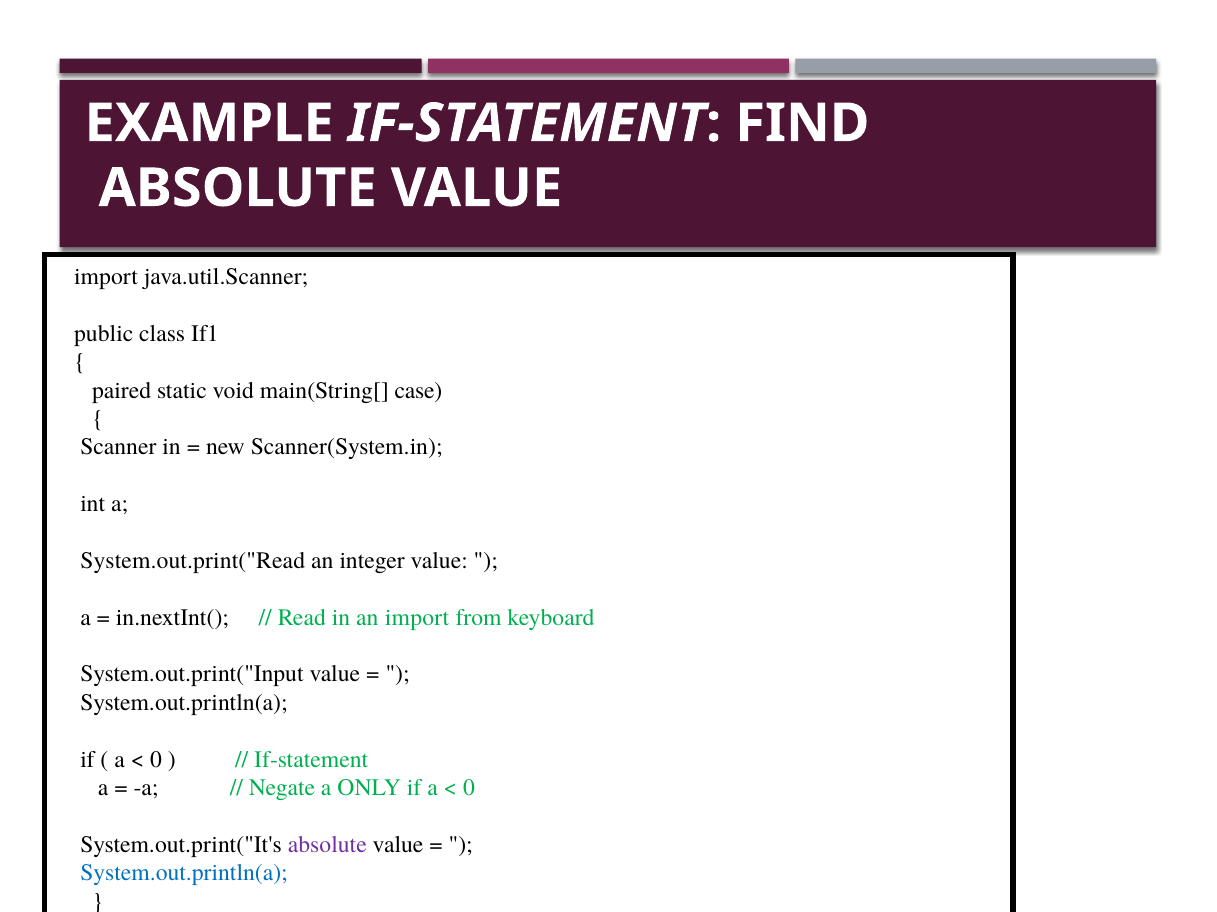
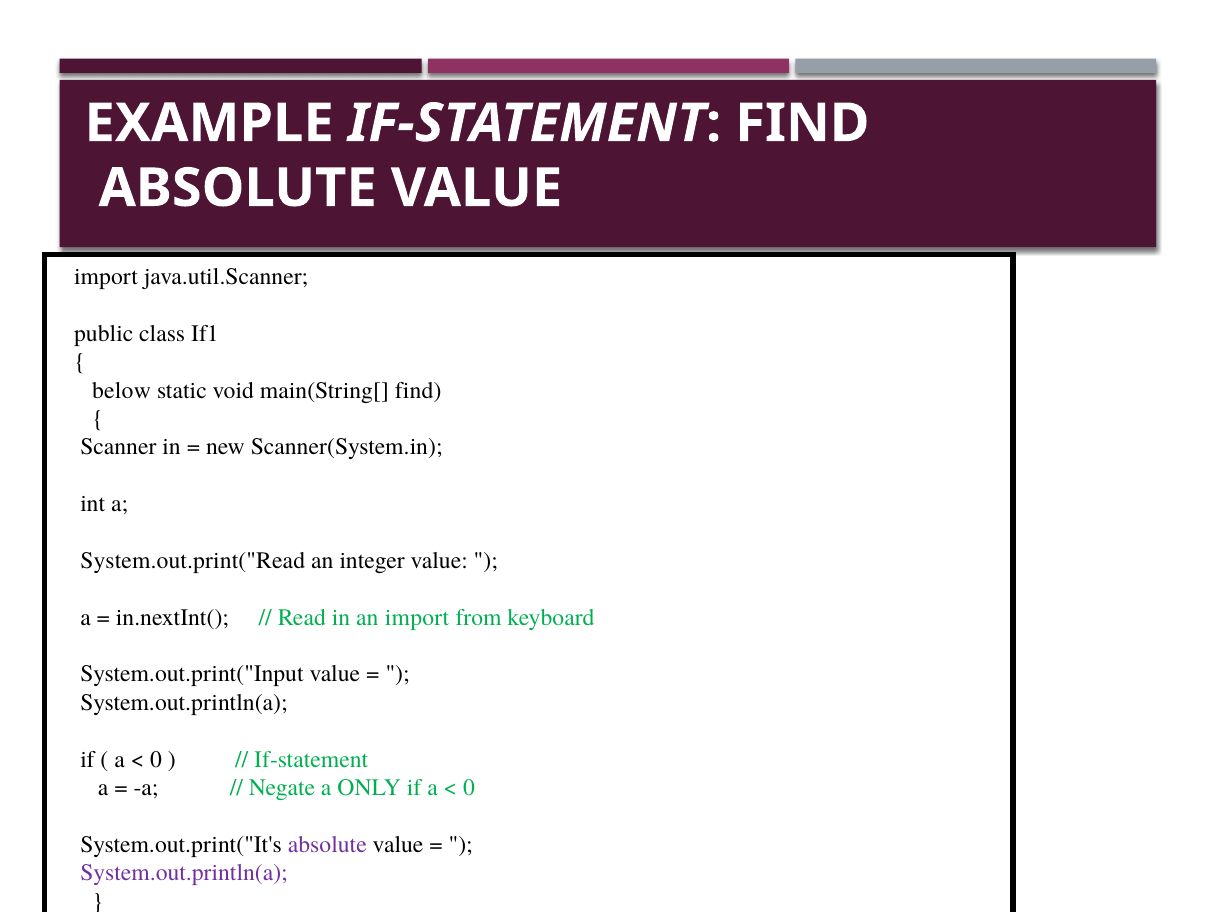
paired: paired -> below
main(String[ case: case -> find
System.out.println(a at (184, 874) colour: blue -> purple
